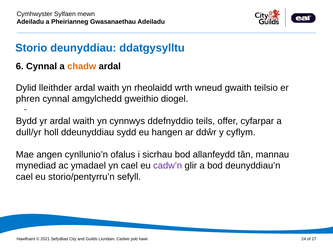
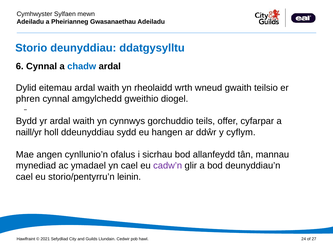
chadw colour: orange -> blue
lleithder: lleithder -> eitemau
ddefnyddio: ddefnyddio -> gorchuddio
dull/yr: dull/yr -> naill/yr
sefyll: sefyll -> leinin
